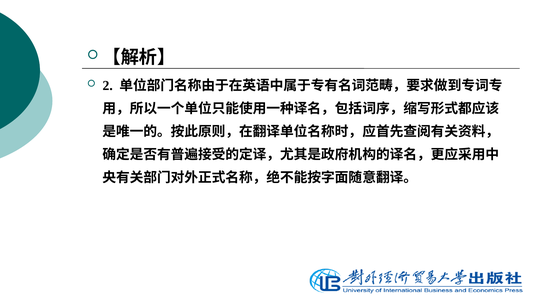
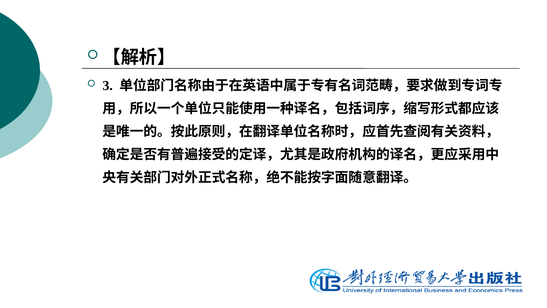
2: 2 -> 3
